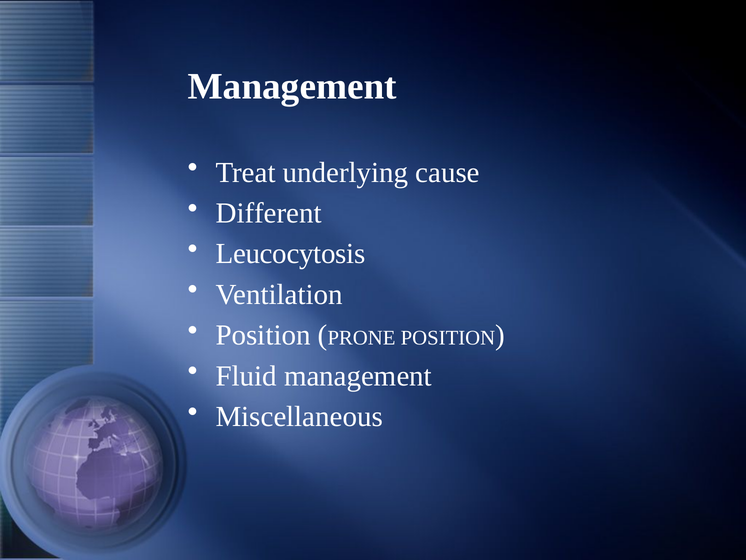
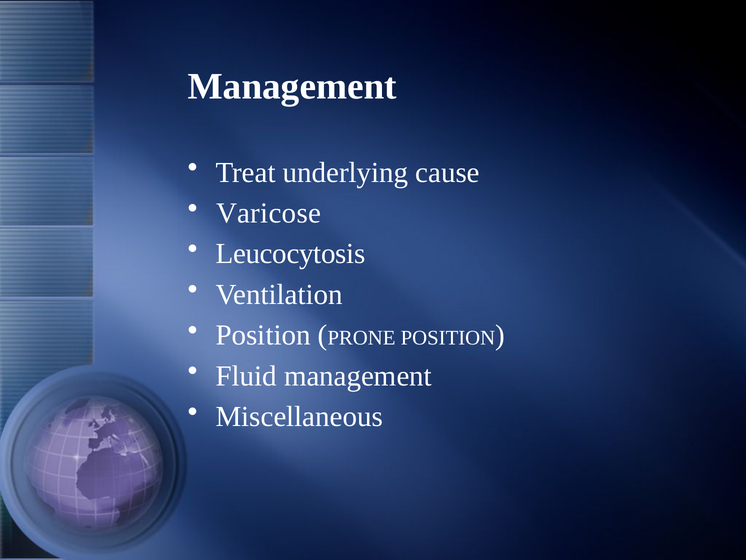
Different: Different -> Varicose
